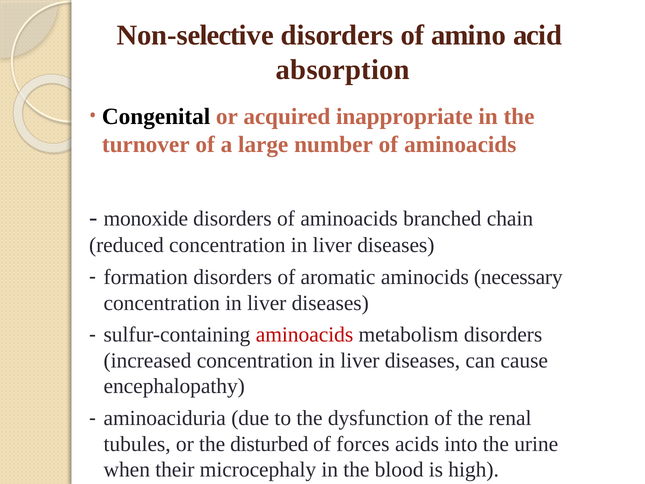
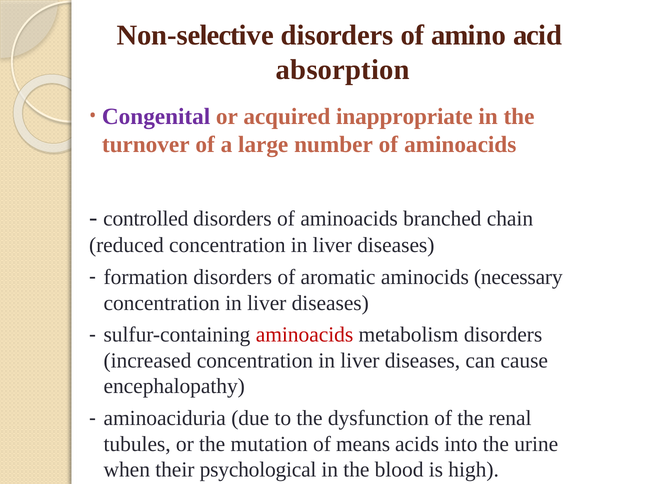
Congenital colour: black -> purple
monoxide: monoxide -> controlled
disturbed: disturbed -> mutation
forces: forces -> means
microcephaly: microcephaly -> psychological
